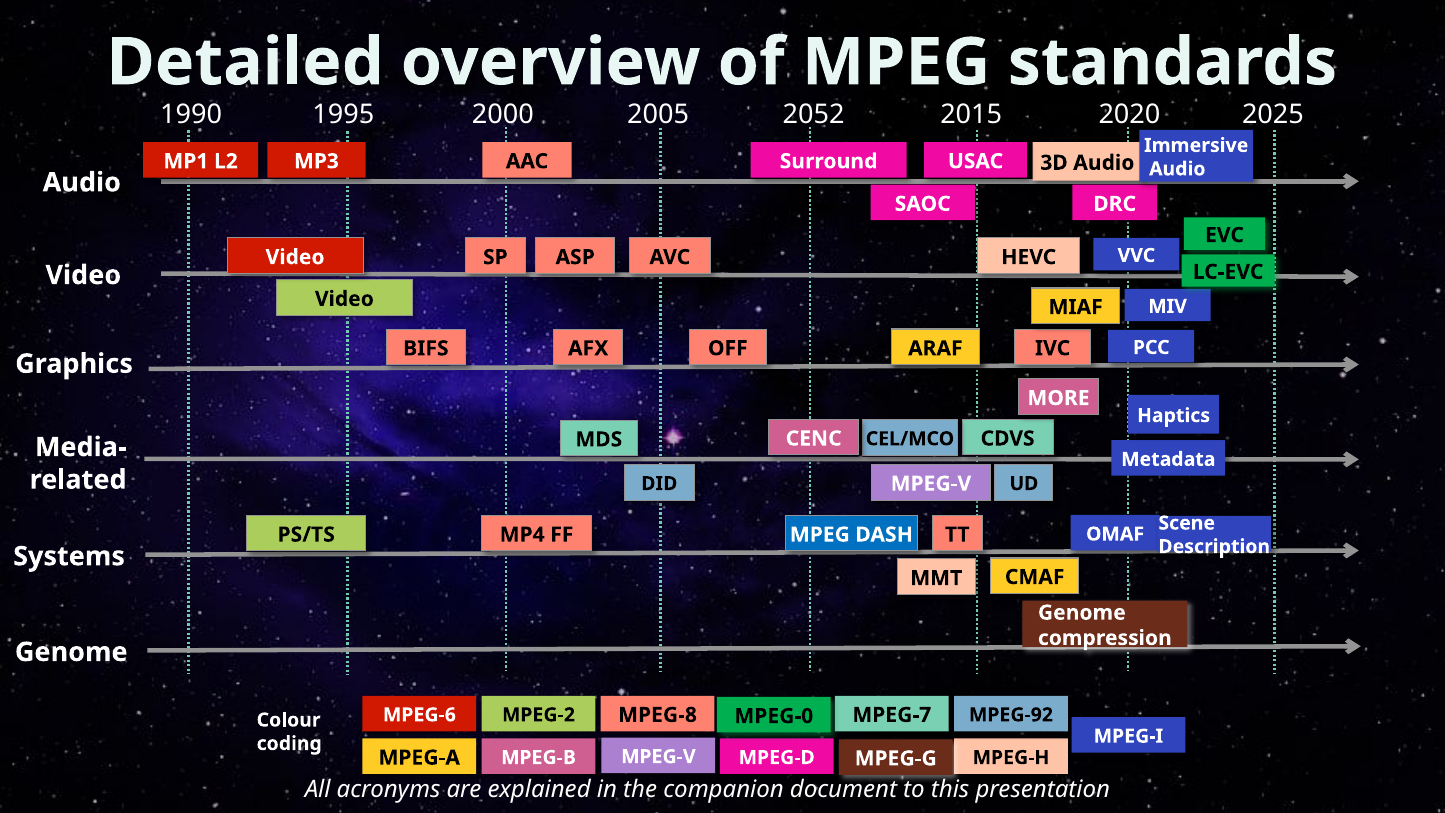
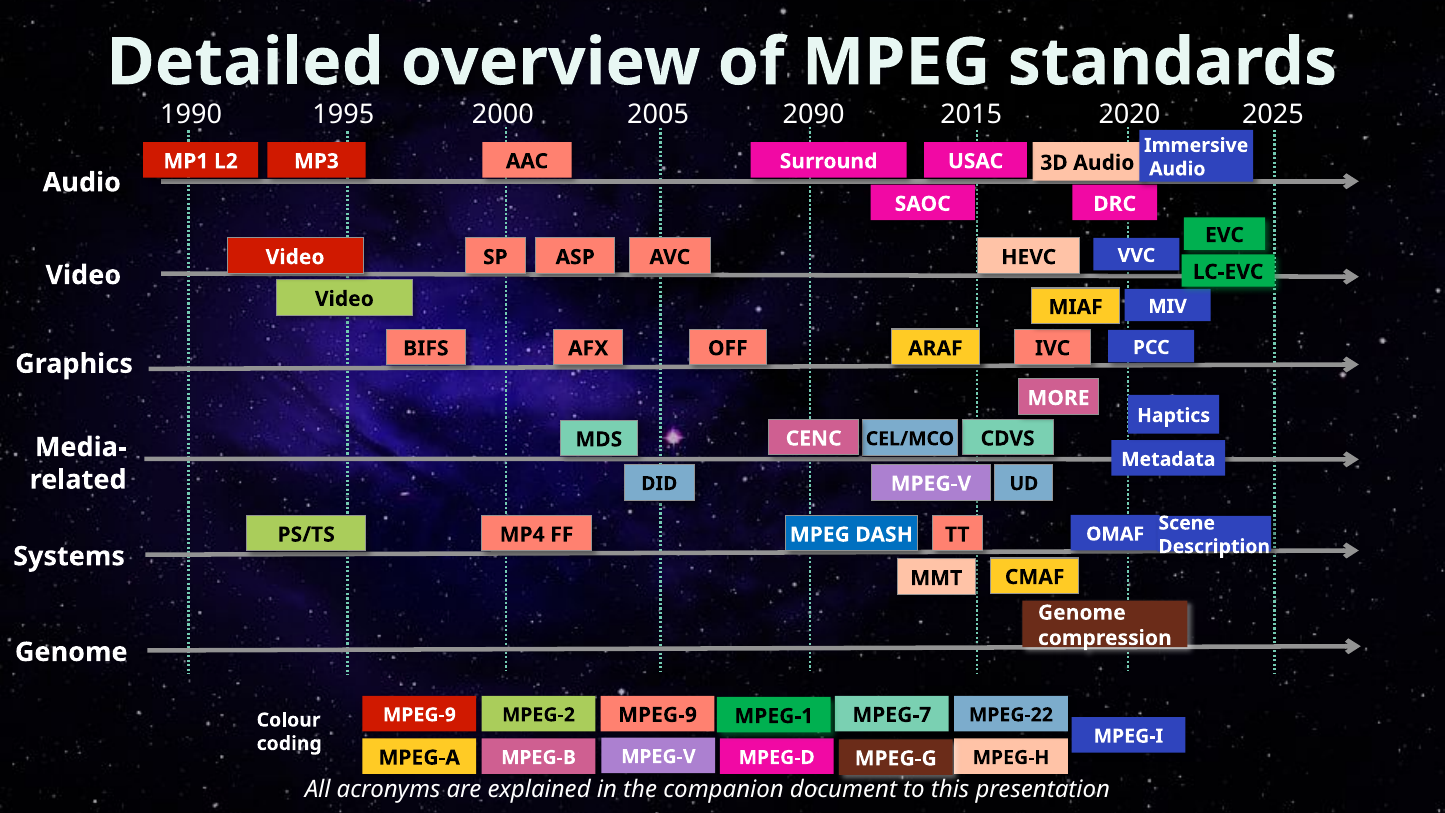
2052: 2052 -> 2090
MPEG-6 at (419, 715): MPEG-6 -> MPEG-9
MPEG-2 MPEG-8: MPEG-8 -> MPEG-9
MPEG-92: MPEG-92 -> MPEG-22
MPEG-0: MPEG-0 -> MPEG-1
